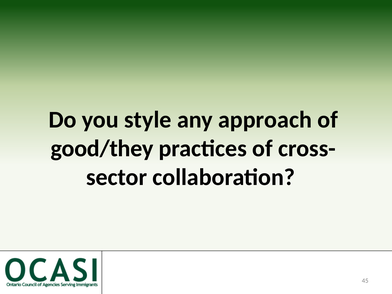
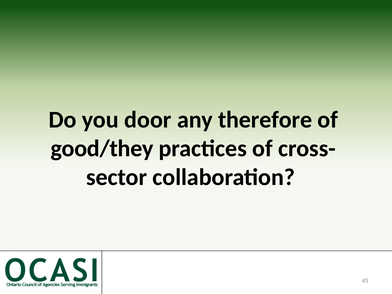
style: style -> door
approach: approach -> therefore
